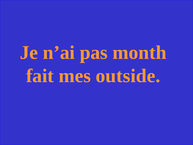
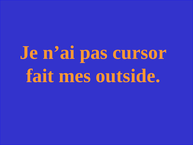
month: month -> cursor
